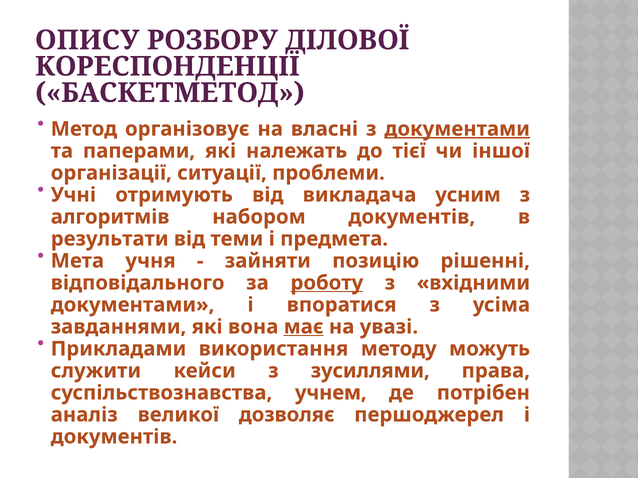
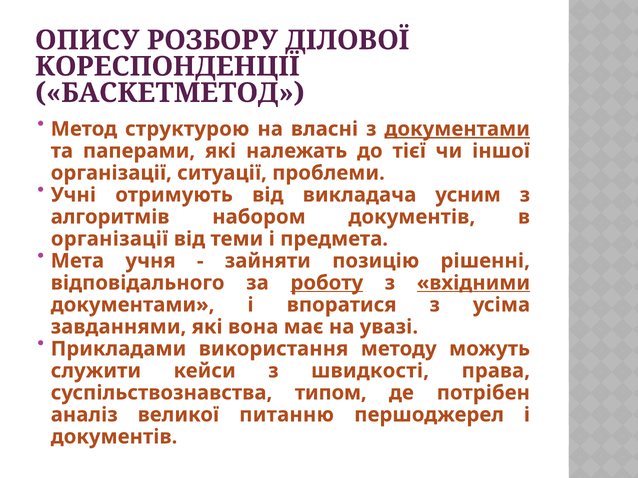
організовує: організовує -> структурою
результати at (110, 239): результати -> організації
вхідними underline: none -> present
має underline: present -> none
зусиллями: зусиллями -> швидкості
учнем: учнем -> типом
дозволяє: дозволяє -> питанню
